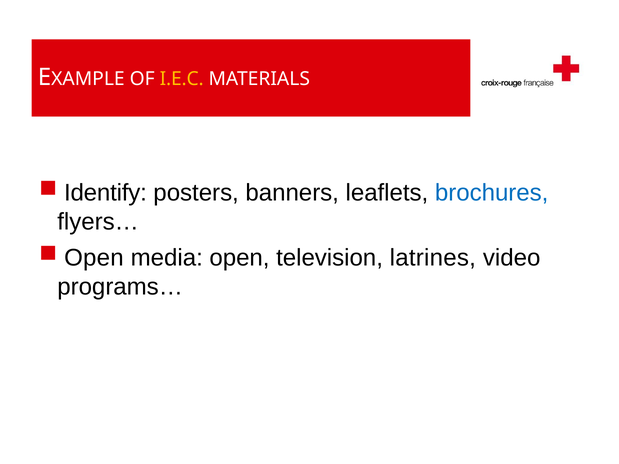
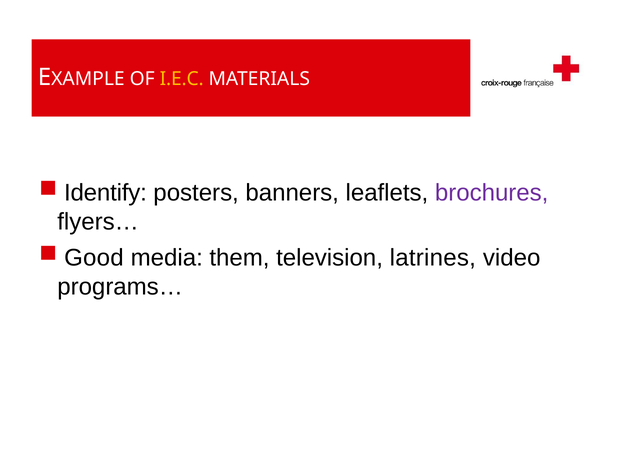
brochures colour: blue -> purple
Open at (94, 258): Open -> Good
media open: open -> them
